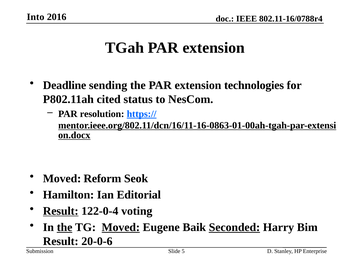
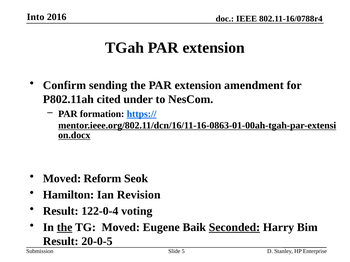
Deadline: Deadline -> Confirm
technologies: technologies -> amendment
status: status -> under
resolution: resolution -> formation
Editorial: Editorial -> Revision
Result at (61, 211) underline: present -> none
Moved at (121, 228) underline: present -> none
20-0-6: 20-0-6 -> 20-0-5
